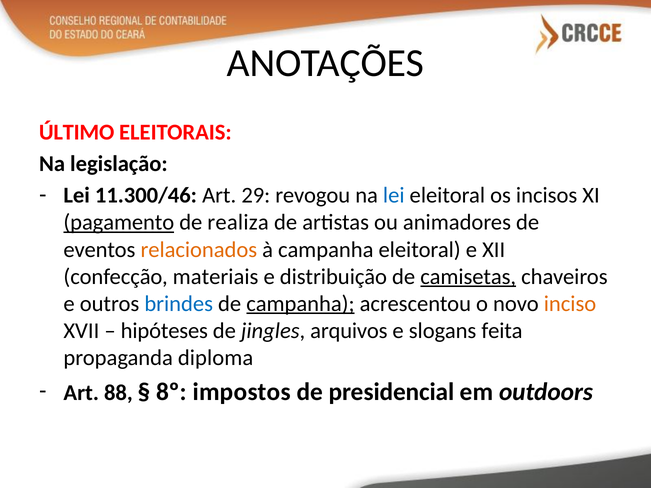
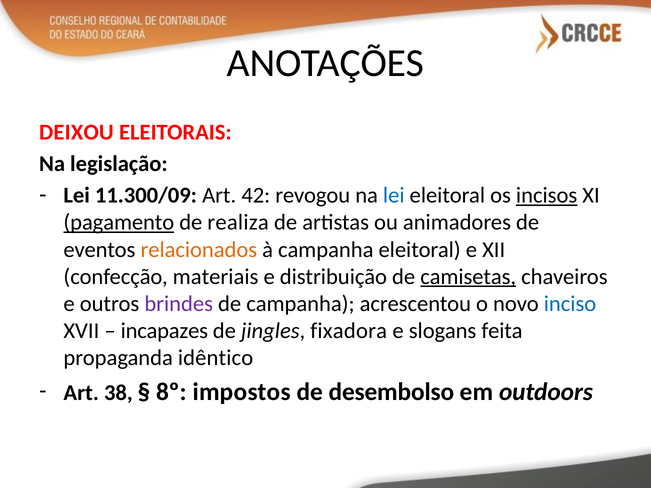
ÚLTIMO: ÚLTIMO -> DEIXOU
11.300/46: 11.300/46 -> 11.300/09
29: 29 -> 42
incisos underline: none -> present
brindes colour: blue -> purple
campanha at (300, 304) underline: present -> none
inciso colour: orange -> blue
hipóteses: hipóteses -> incapazes
arquivos: arquivos -> fixadora
diploma: diploma -> idêntico
88: 88 -> 38
presidencial: presidencial -> desembolso
